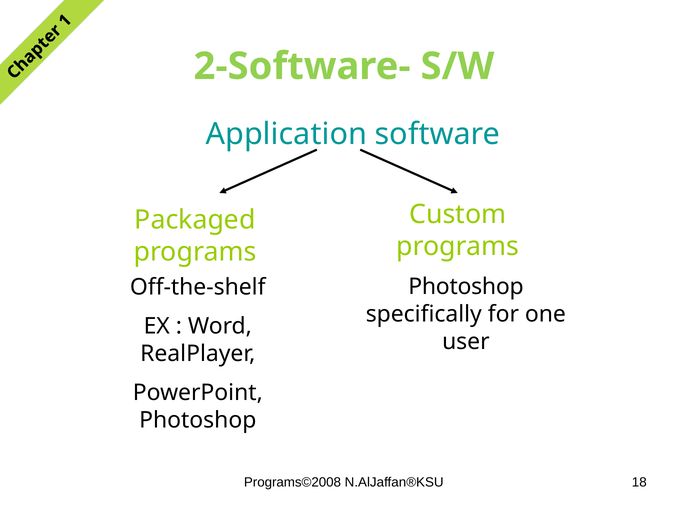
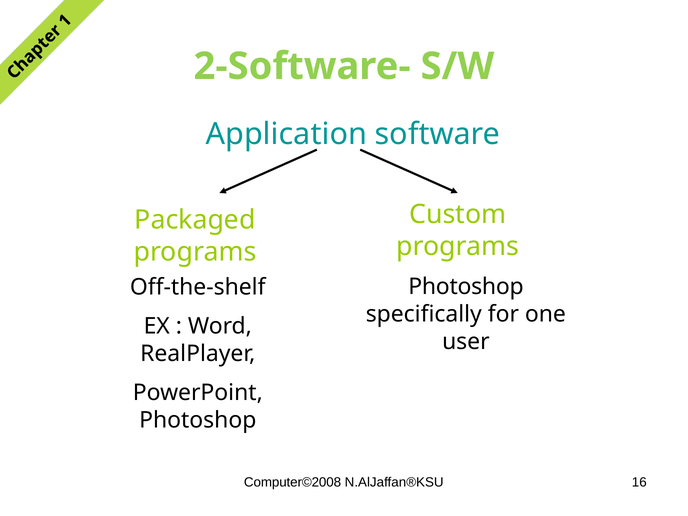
Programs©2008: Programs©2008 -> Computer©2008
18: 18 -> 16
